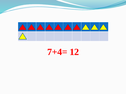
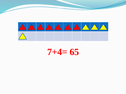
12: 12 -> 65
